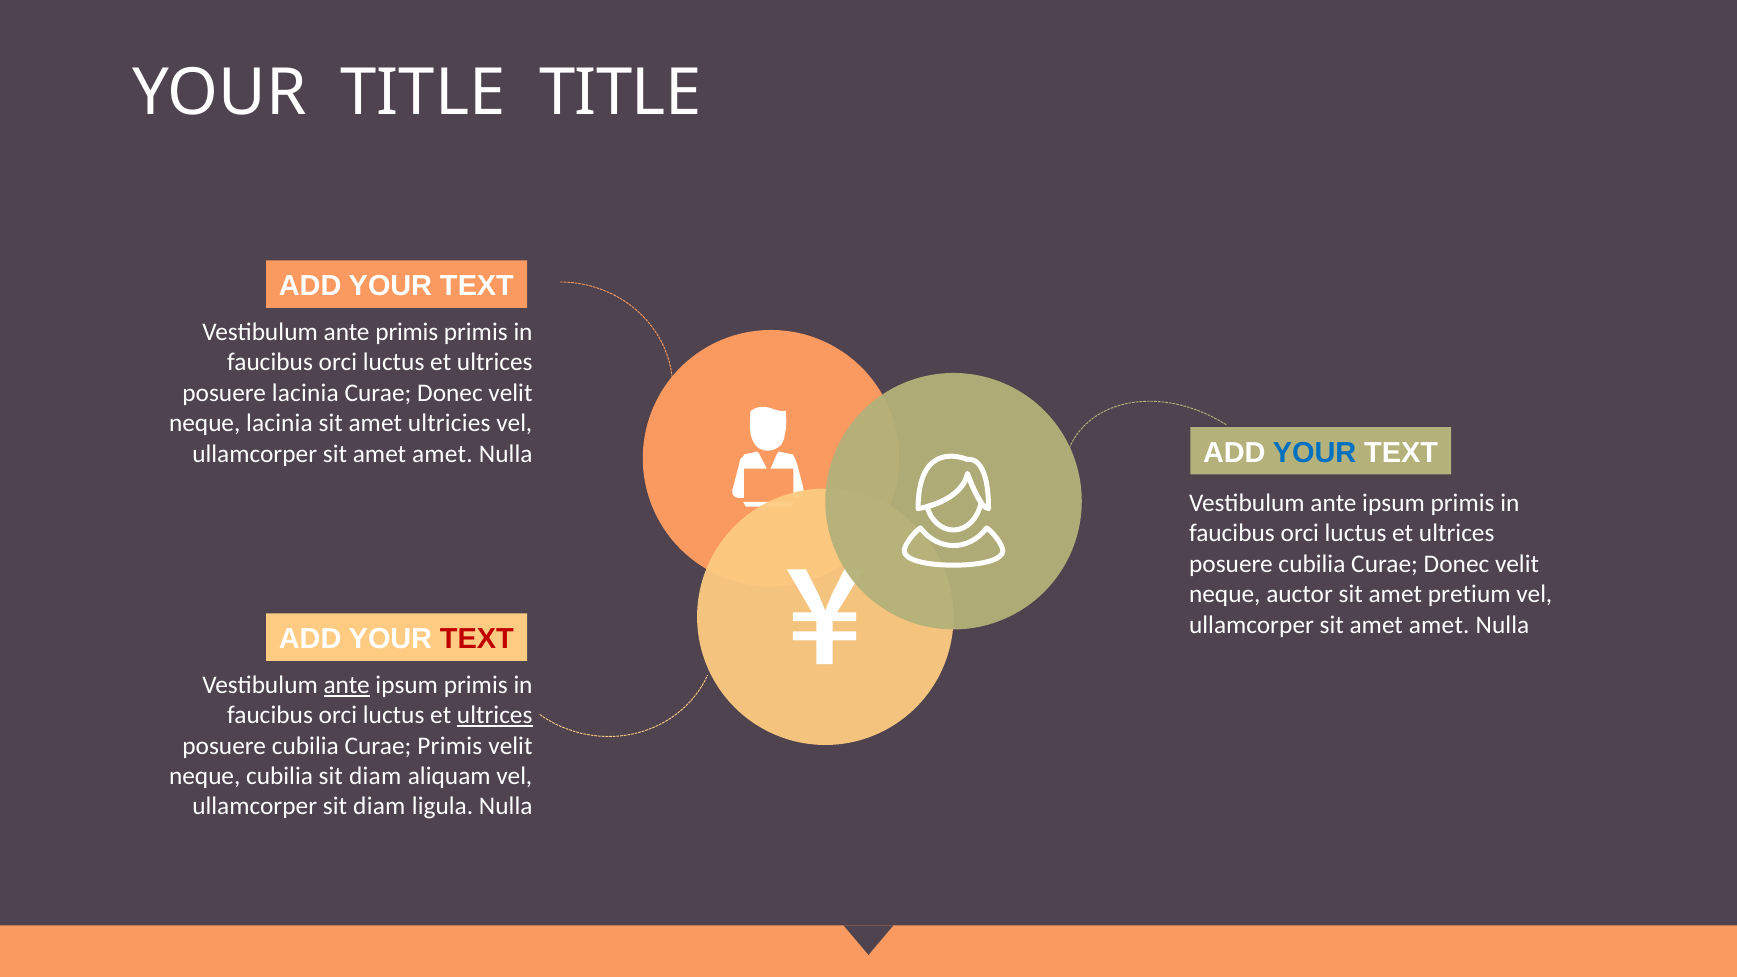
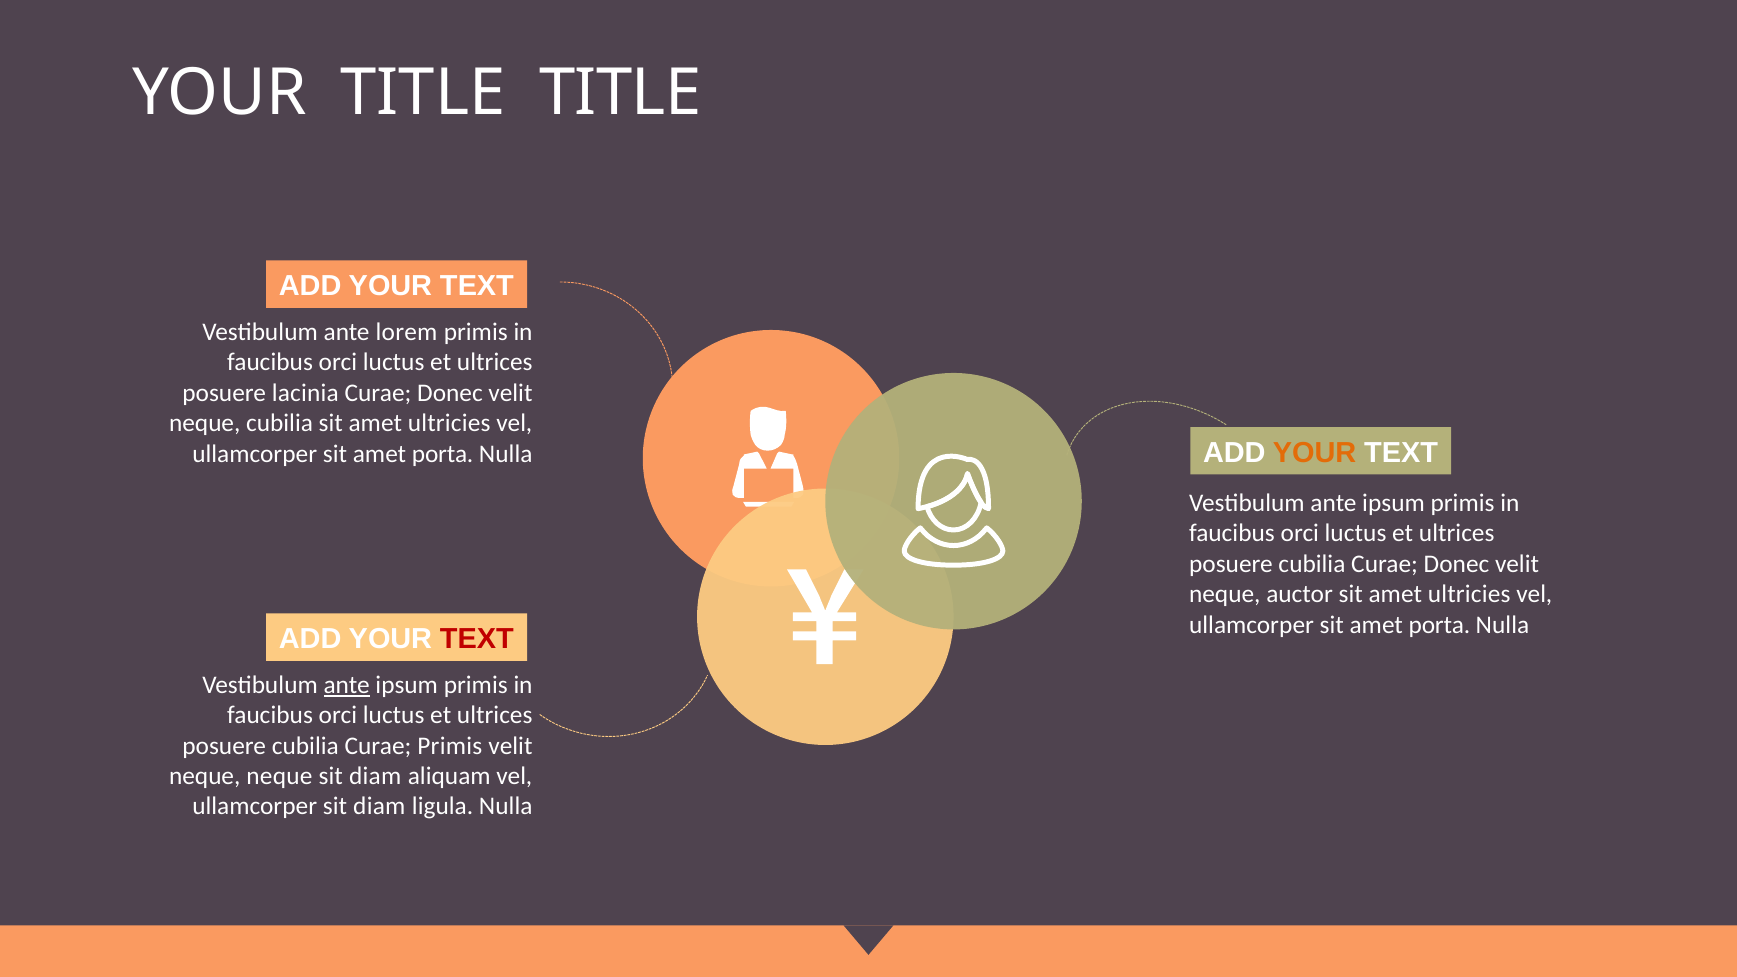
ante primis: primis -> lorem
neque lacinia: lacinia -> cubilia
YOUR at (1315, 453) colour: blue -> orange
amet at (442, 454): amet -> porta
auctor sit amet pretium: pretium -> ultricies
amet at (1439, 625): amet -> porta
ultrices at (495, 715) underline: present -> none
neque cubilia: cubilia -> neque
